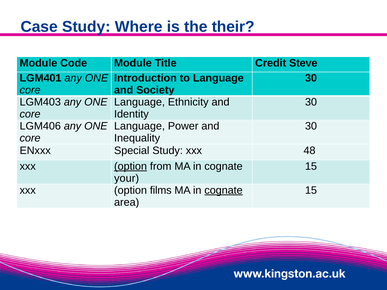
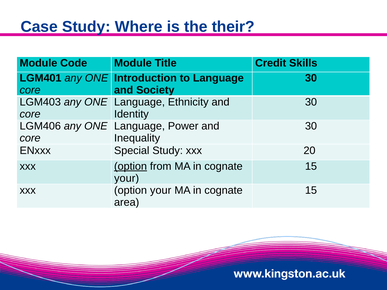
Steve: Steve -> Skills
48: 48 -> 20
option films: films -> your
cognate at (224, 190) underline: present -> none
